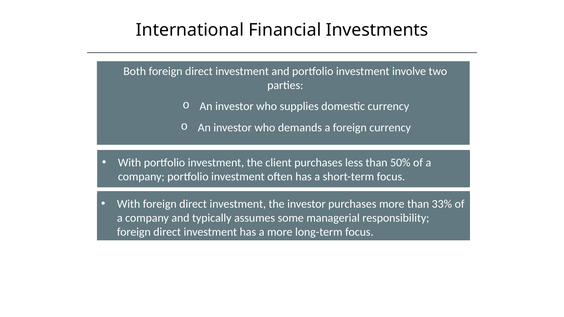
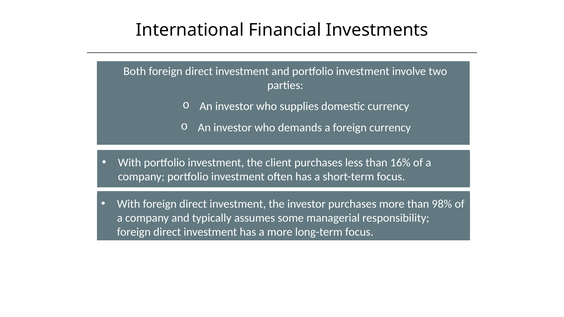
50%: 50% -> 16%
33%: 33% -> 98%
